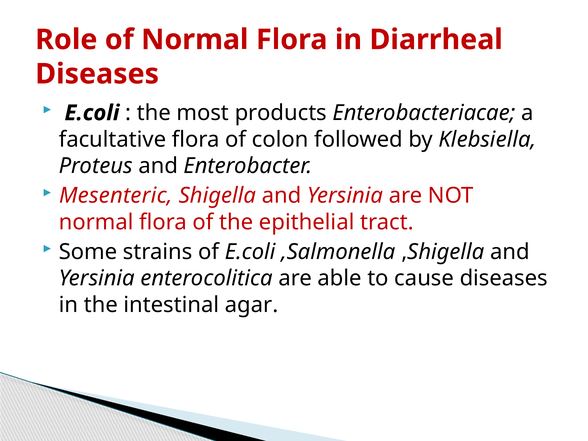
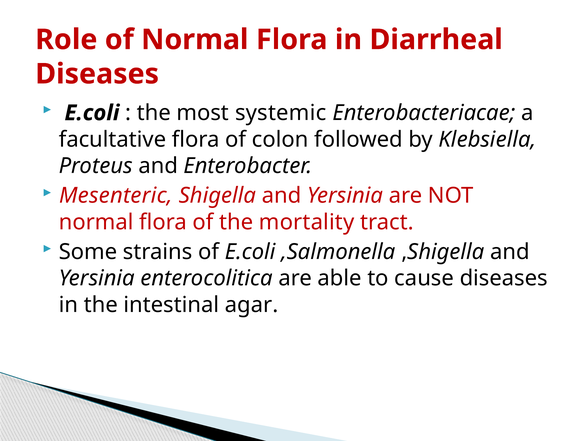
products: products -> systemic
epithelial: epithelial -> mortality
